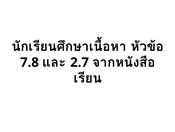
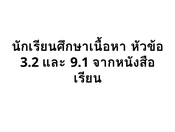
7.8: 7.8 -> 3.2
2.7: 2.7 -> 9.1
